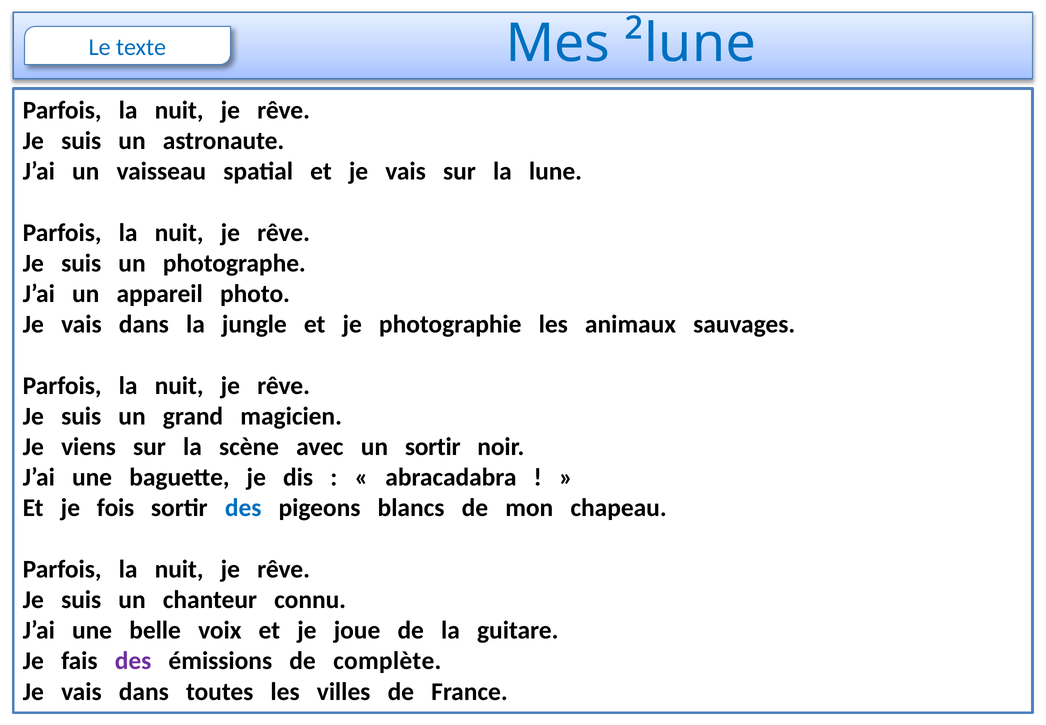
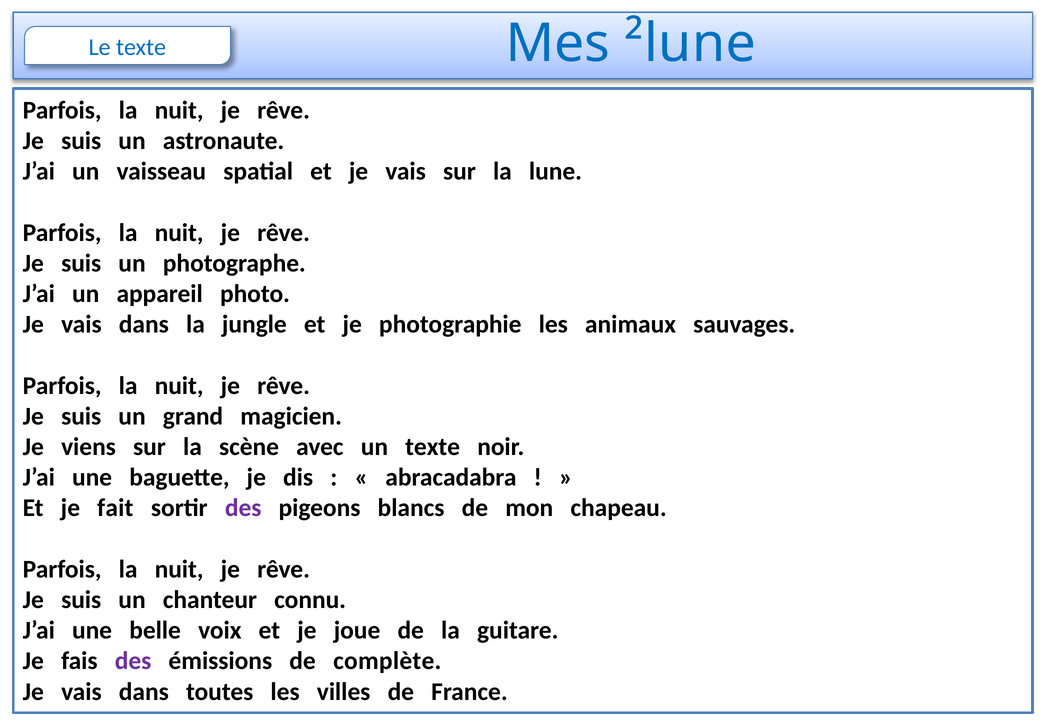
un sortir: sortir -> texte
fois: fois -> fait
des at (243, 508) colour: blue -> purple
